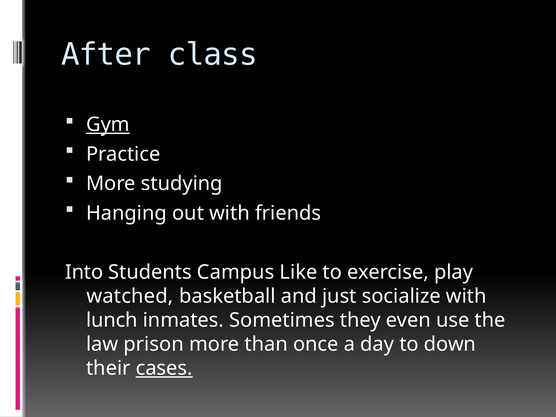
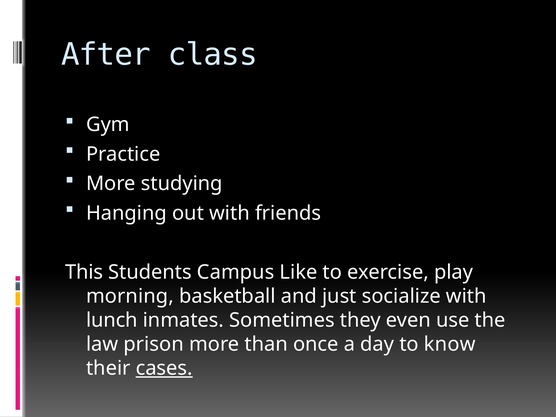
Gym underline: present -> none
Into: Into -> This
watched: watched -> morning
down: down -> know
